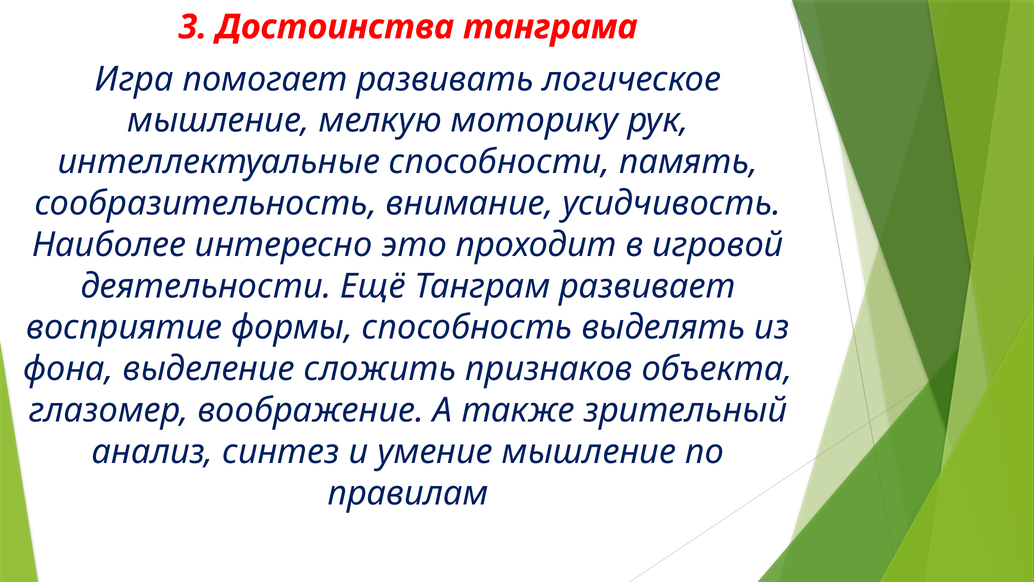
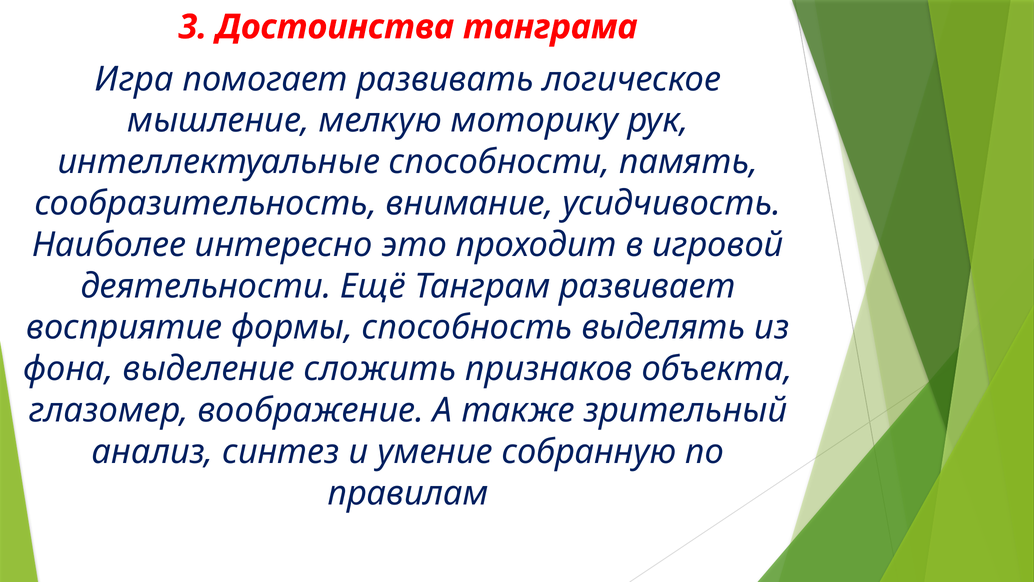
умение мышление: мышление -> собранную
